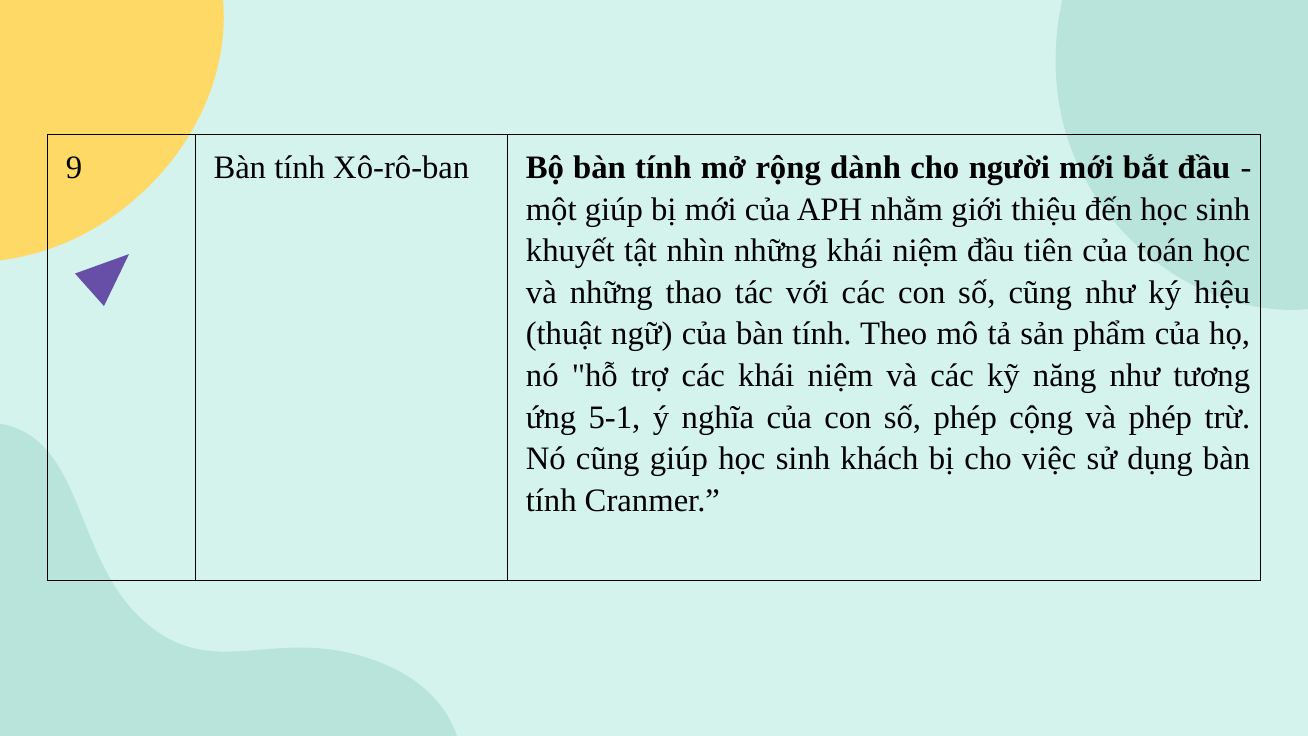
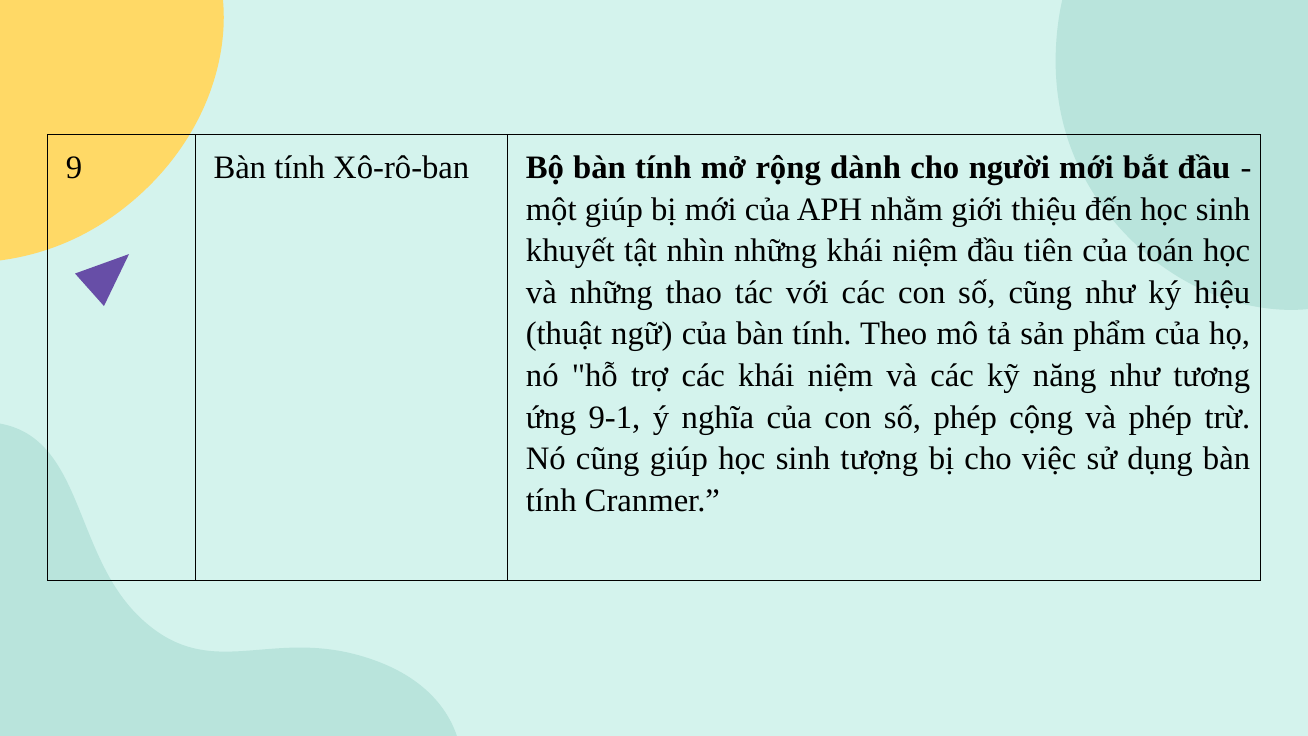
5-1: 5-1 -> 9-1
khách: khách -> tượng
